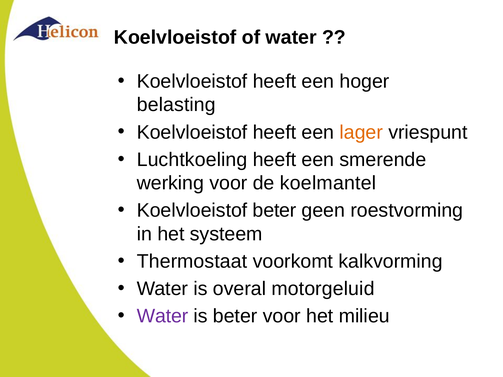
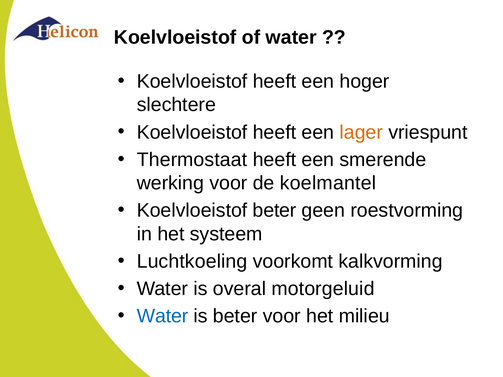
belasting: belasting -> slechtere
Luchtkoeling: Luchtkoeling -> Thermostaat
Thermostaat: Thermostaat -> Luchtkoeling
Water at (163, 316) colour: purple -> blue
